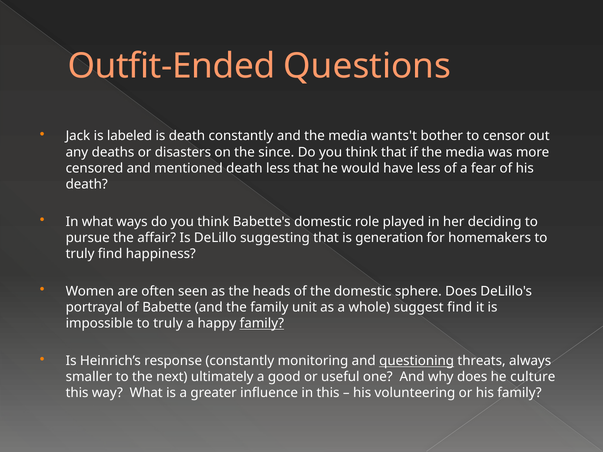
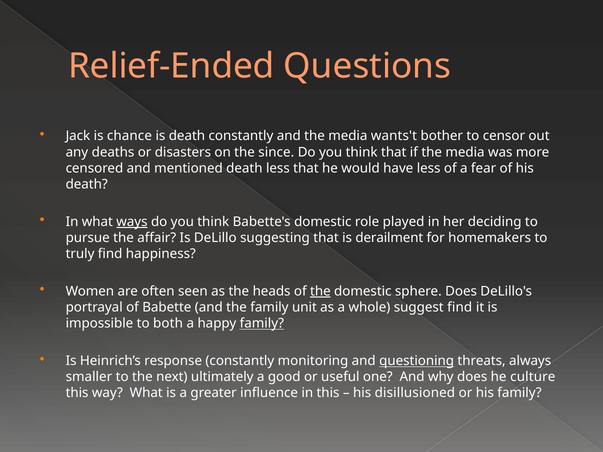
Outfit-Ended: Outfit-Ended -> Relief-Ended
labeled: labeled -> chance
ways underline: none -> present
generation: generation -> derailment
the at (320, 291) underline: none -> present
impossible to truly: truly -> both
volunteering: volunteering -> disillusioned
